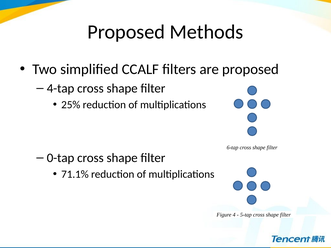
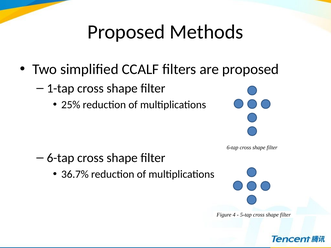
4-tap: 4-tap -> 1-tap
0-tap at (61, 158): 0-tap -> 6-tap
71.1%: 71.1% -> 36.7%
